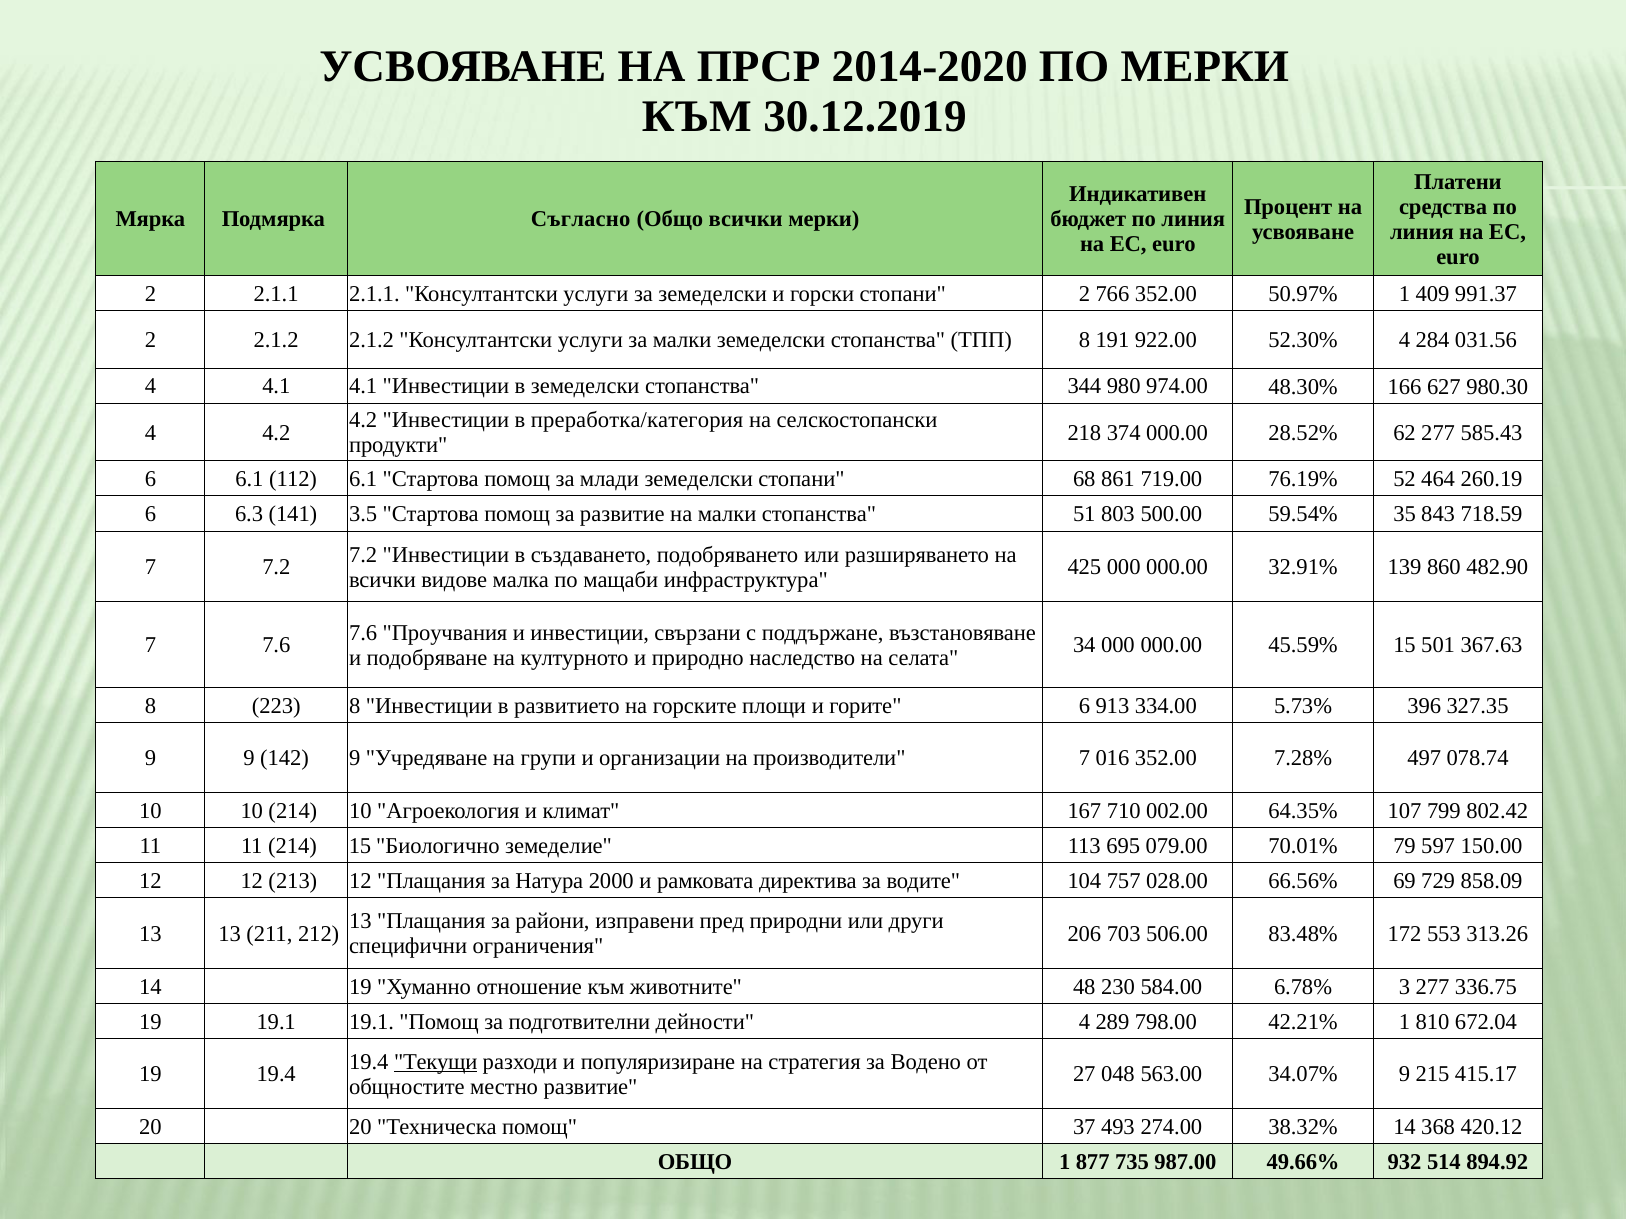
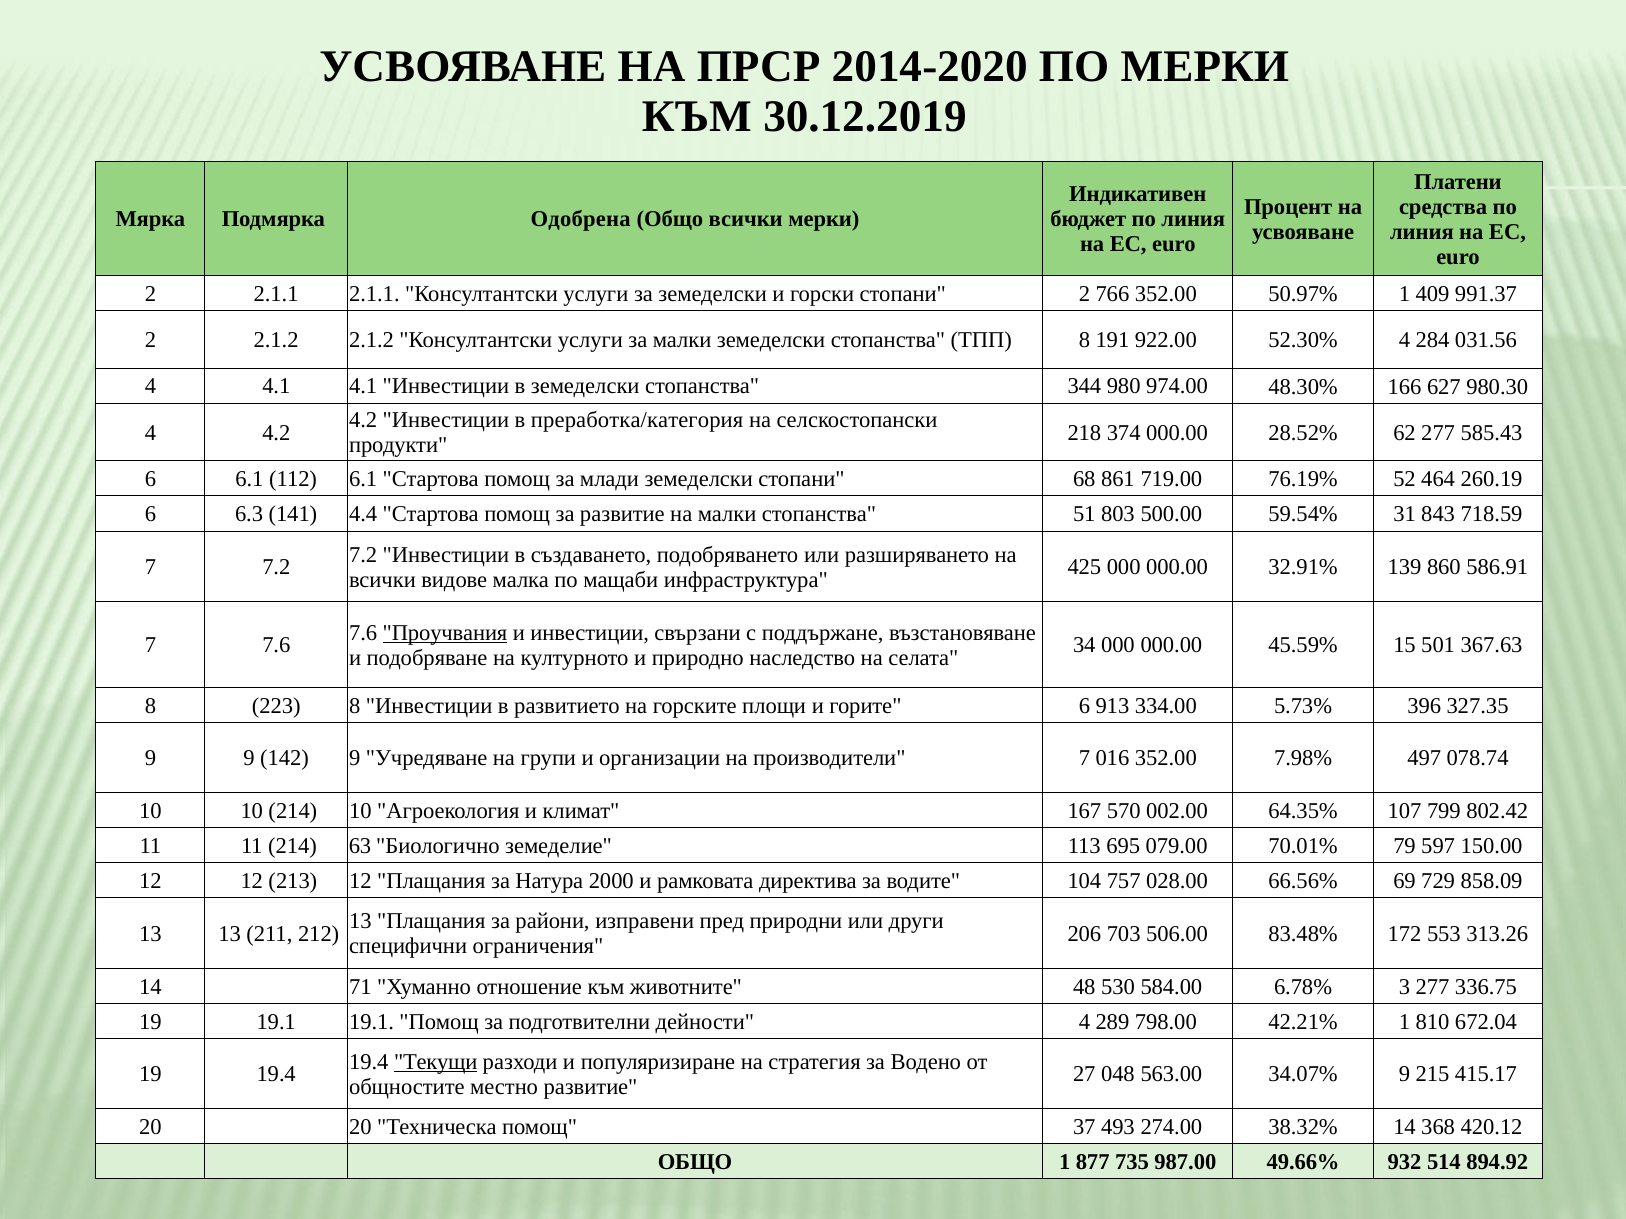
Съгласно: Съгласно -> Одобрена
3.5: 3.5 -> 4.4
35: 35 -> 31
482.90: 482.90 -> 586.91
Проучвания underline: none -> present
7.28%: 7.28% -> 7.98%
710: 710 -> 570
214 15: 15 -> 63
14 19: 19 -> 71
230: 230 -> 530
